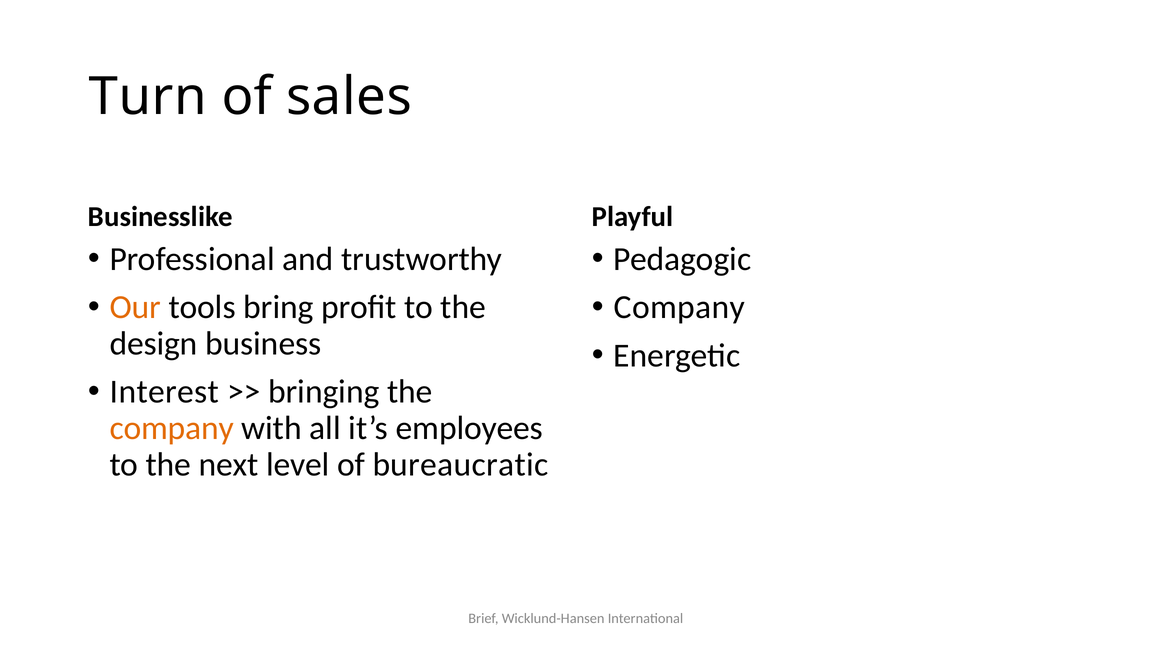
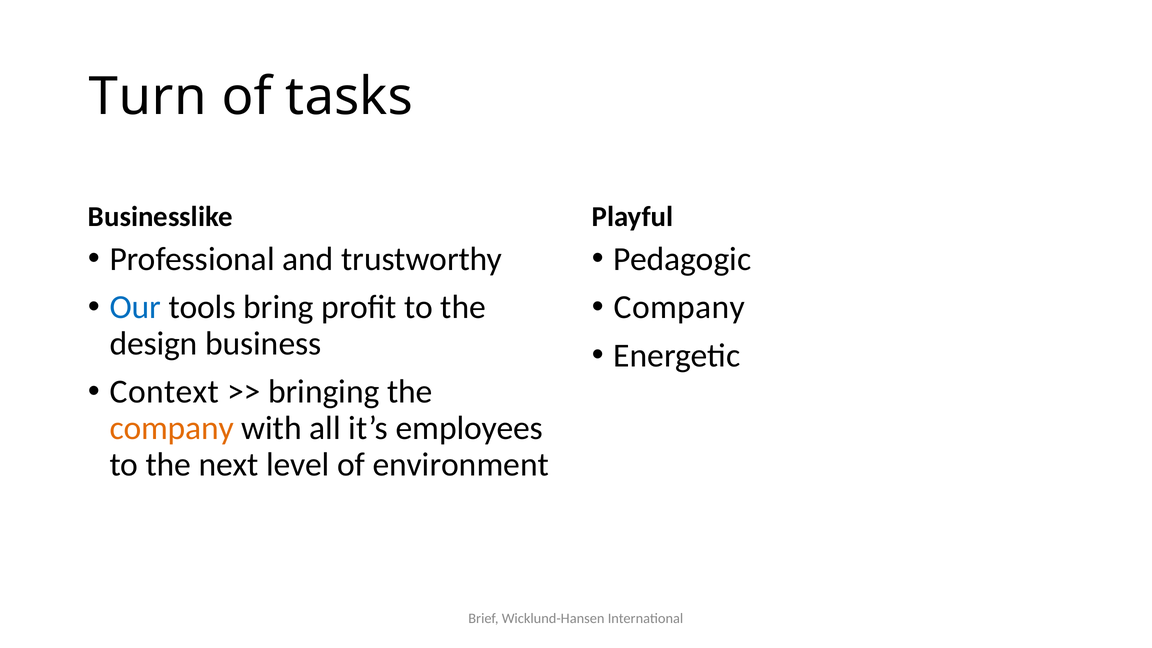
sales: sales -> tasks
Our colour: orange -> blue
Interest: Interest -> Context
bureaucratic: bureaucratic -> environment
